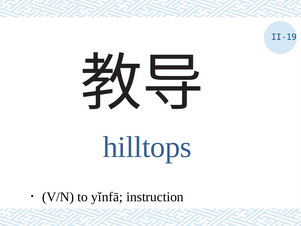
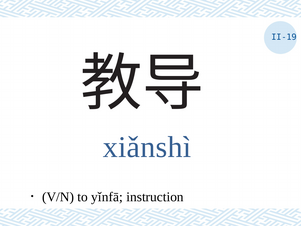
hilltops: hilltops -> xiǎnshì
